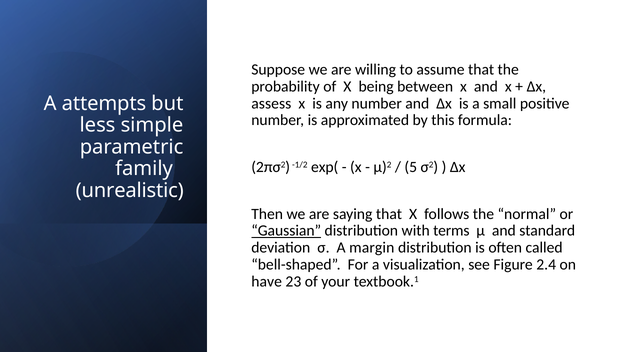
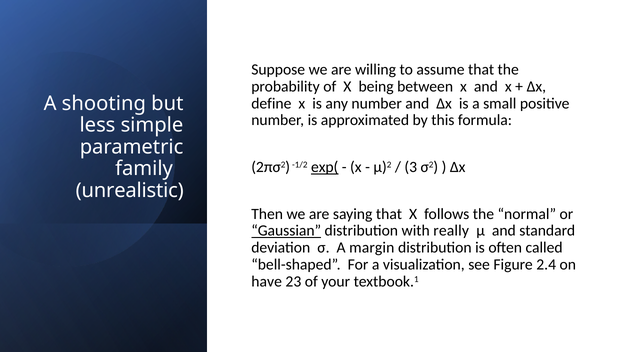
assess: assess -> define
attempts: attempts -> shooting
exp( underline: none -> present
5: 5 -> 3
terms: terms -> really
